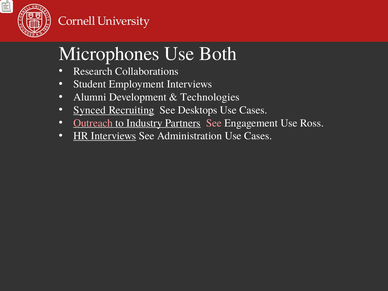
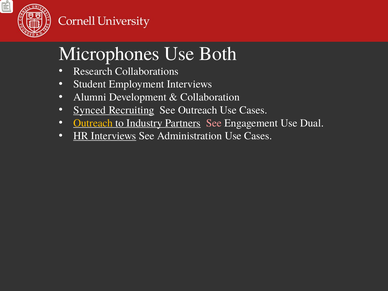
Technologies: Technologies -> Collaboration
See Desktops: Desktops -> Outreach
Outreach at (93, 123) colour: pink -> yellow
Ross: Ross -> Dual
